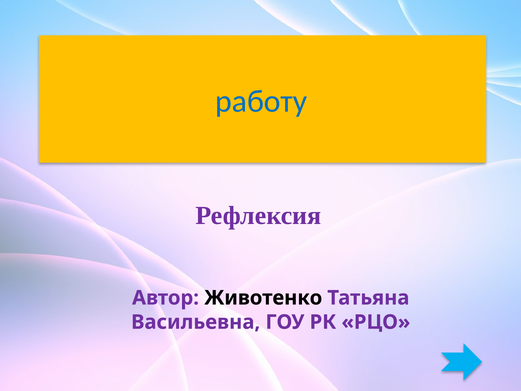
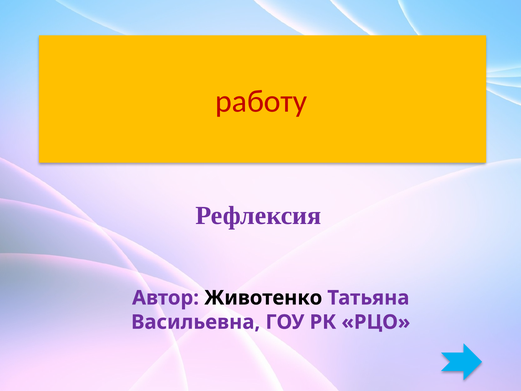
работу colour: blue -> red
